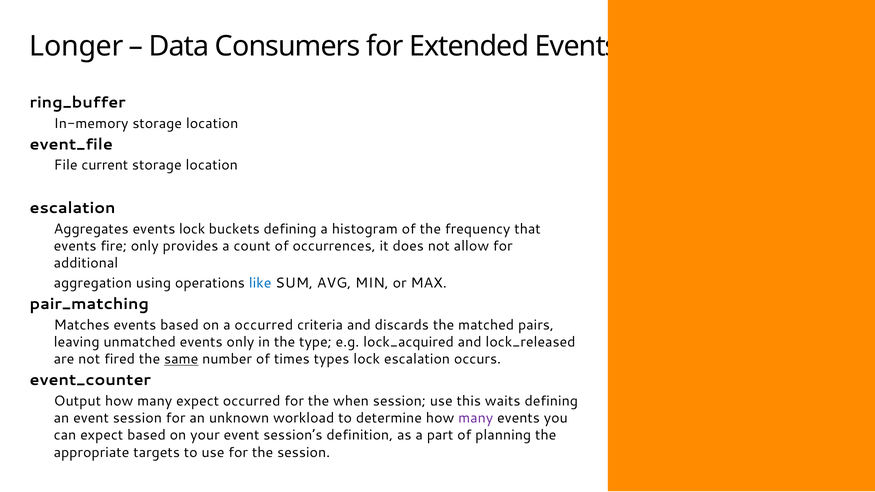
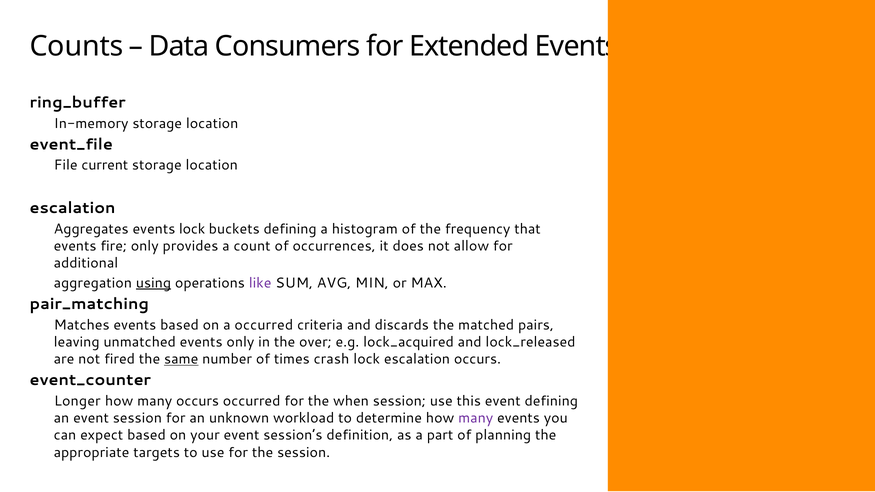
Longer: Longer -> Counts
using underline: none -> present
like colour: blue -> purple
type: type -> over
types: types -> crash
Output: Output -> Longer
many expect: expect -> occurs
this waits: waits -> event
